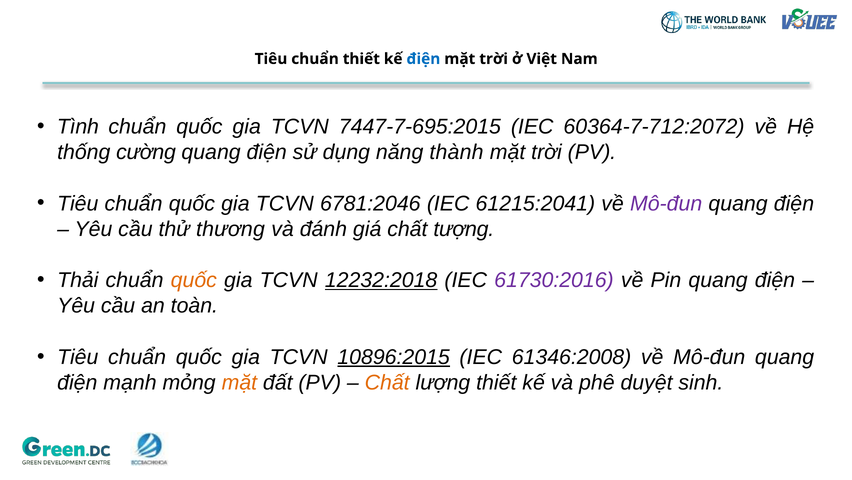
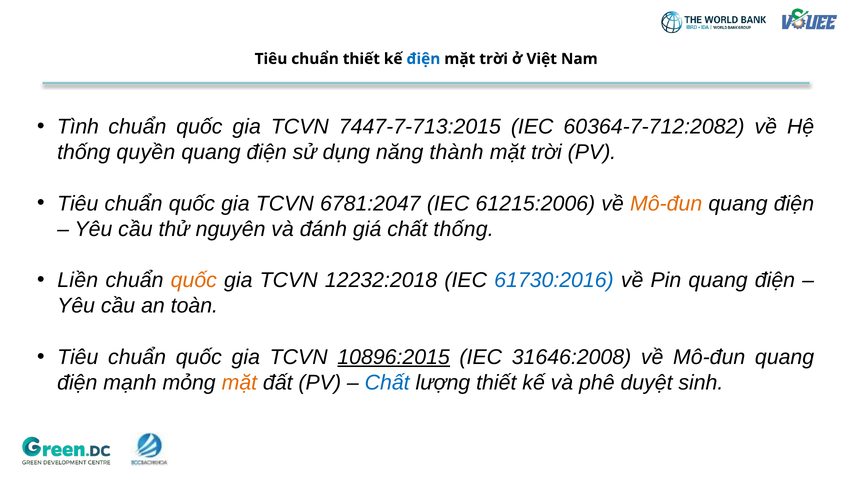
7447-7-695:2015: 7447-7-695:2015 -> 7447-7-713:2015
60364-7-712:2072: 60364-7-712:2072 -> 60364-7-712:2082
cường: cường -> quyền
6781:2046: 6781:2046 -> 6781:2047
61215:2041: 61215:2041 -> 61215:2006
Mô-đun at (666, 203) colour: purple -> orange
thương: thương -> nguyên
chất tượng: tượng -> thống
Thải: Thải -> Liền
12232:2018 underline: present -> none
61730:2016 colour: purple -> blue
61346:2008: 61346:2008 -> 31646:2008
Chất at (387, 382) colour: orange -> blue
